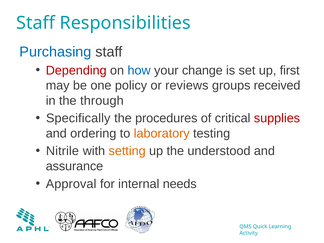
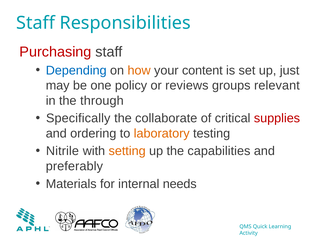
Purchasing colour: blue -> red
Depending colour: red -> blue
how colour: blue -> orange
change: change -> content
first: first -> just
received: received -> relevant
procedures: procedures -> collaborate
understood: understood -> capabilities
assurance: assurance -> preferably
Approval: Approval -> Materials
